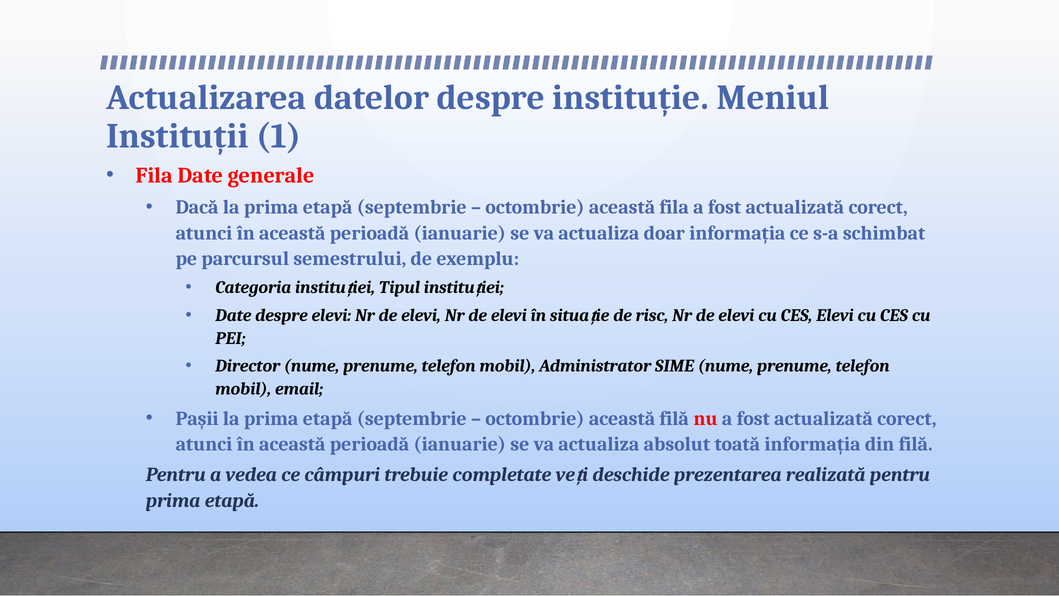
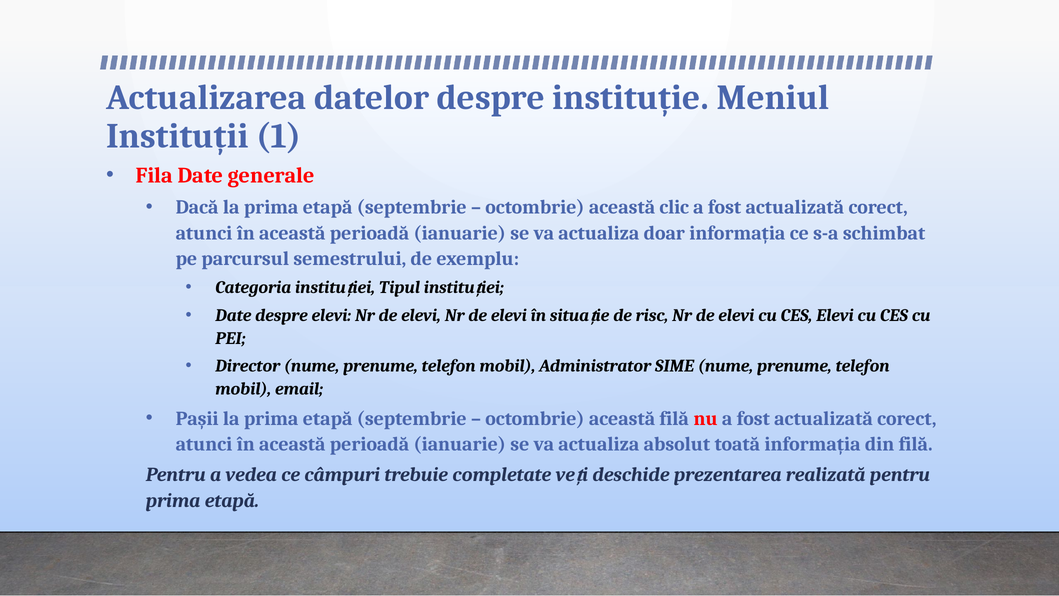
această fila: fila -> clic
